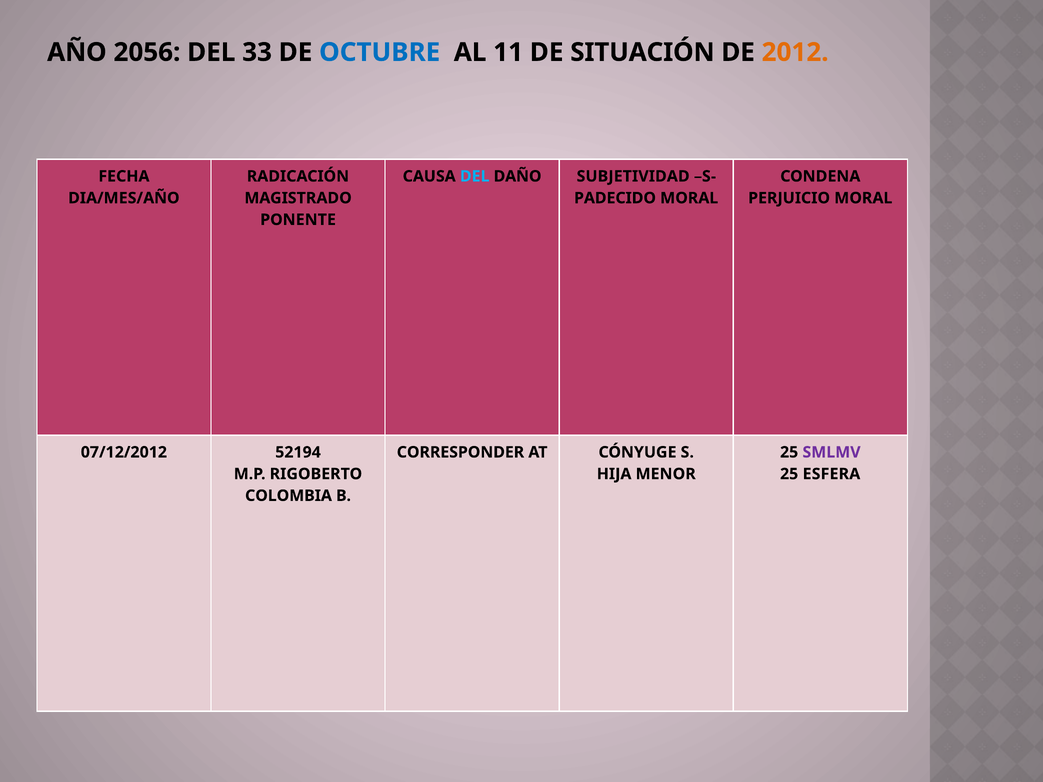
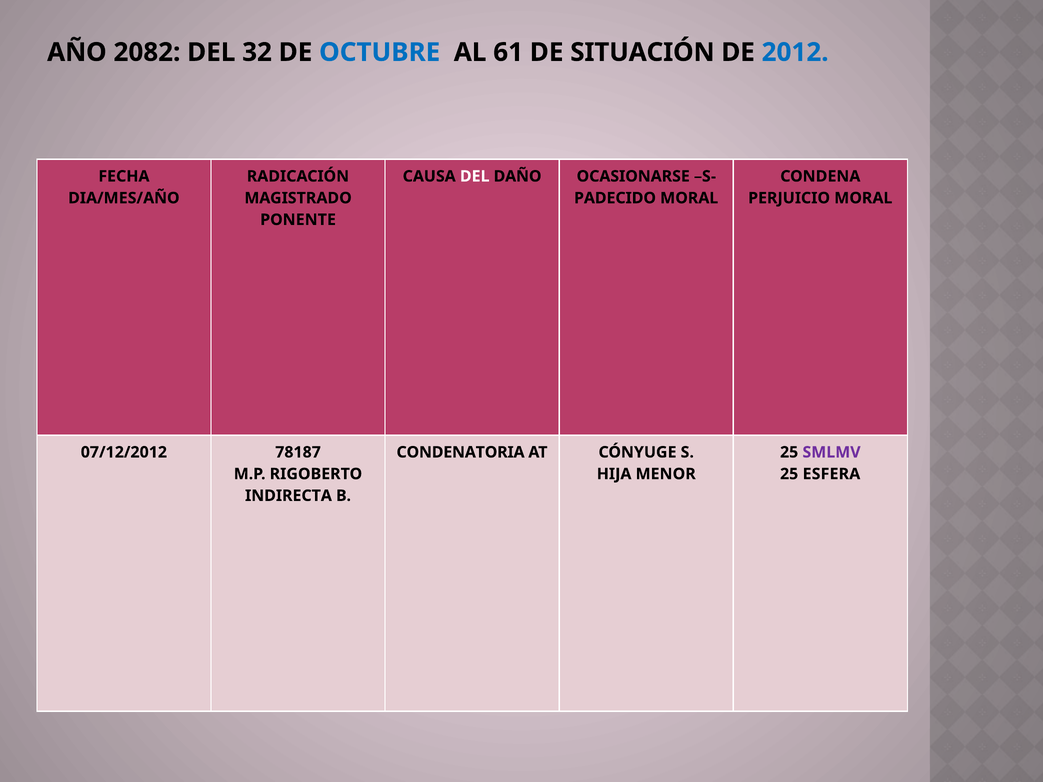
2056: 2056 -> 2082
33: 33 -> 32
11: 11 -> 61
2012 colour: orange -> blue
DEL at (475, 176) colour: light blue -> white
SUBJETIVIDAD: SUBJETIVIDAD -> OCASIONARSE
52194: 52194 -> 78187
CORRESPONDER: CORRESPONDER -> CONDENATORIA
COLOMBIA: COLOMBIA -> INDIRECTA
